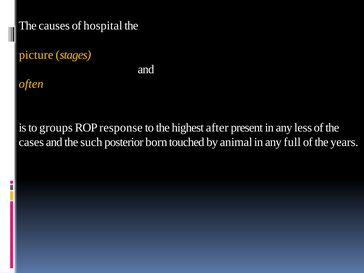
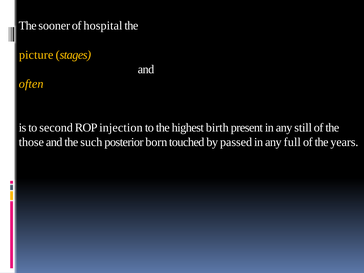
causes: causes -> sooner
groups: groups -> second
response: response -> injection
after: after -> birth
less: less -> still
cases: cases -> those
animal: animal -> passed
